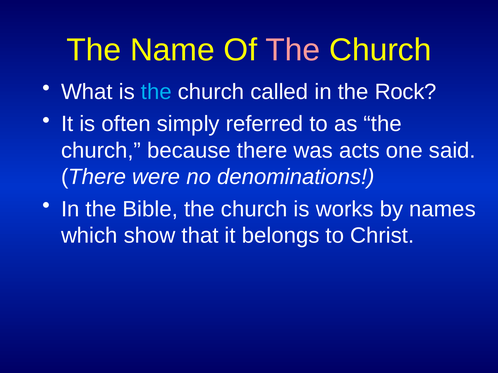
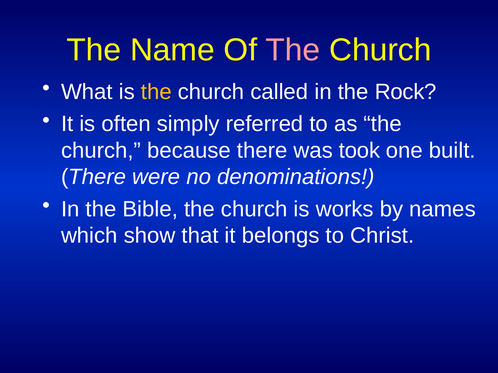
the at (156, 92) colour: light blue -> yellow
acts: acts -> took
said: said -> built
